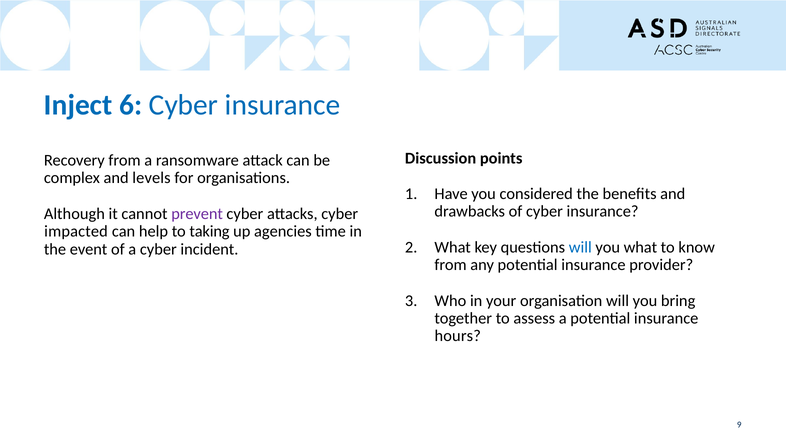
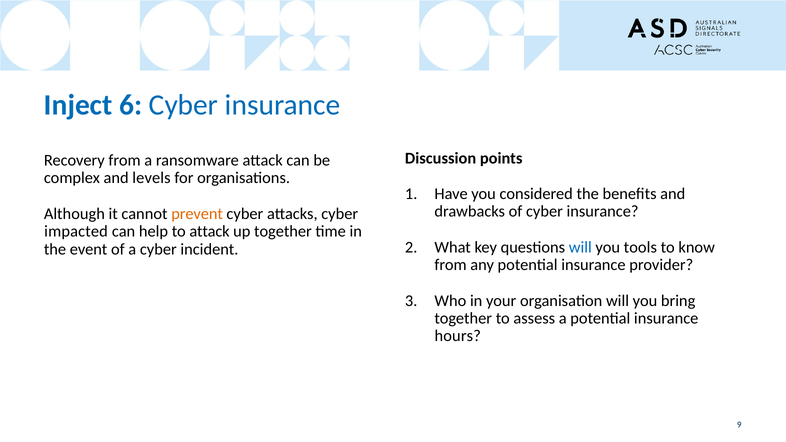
prevent colour: purple -> orange
to taking: taking -> attack
up agencies: agencies -> together
you what: what -> tools
